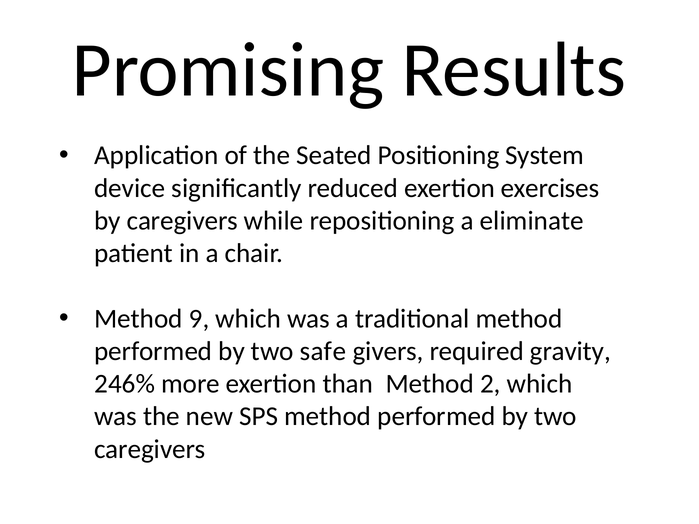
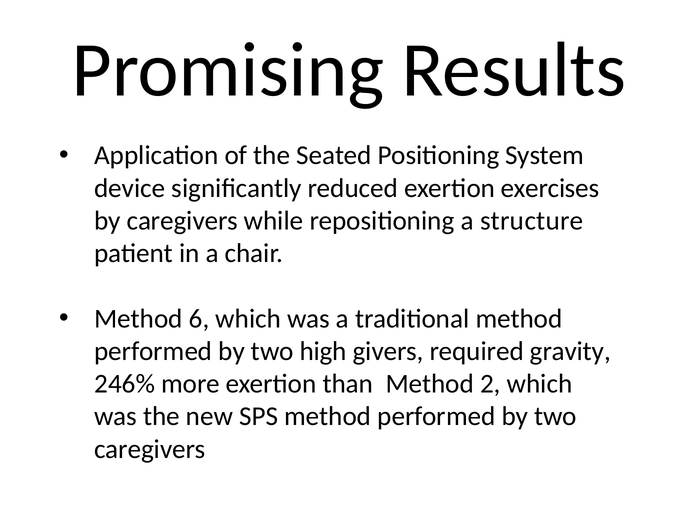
eliminate: eliminate -> structure
9: 9 -> 6
safe: safe -> high
